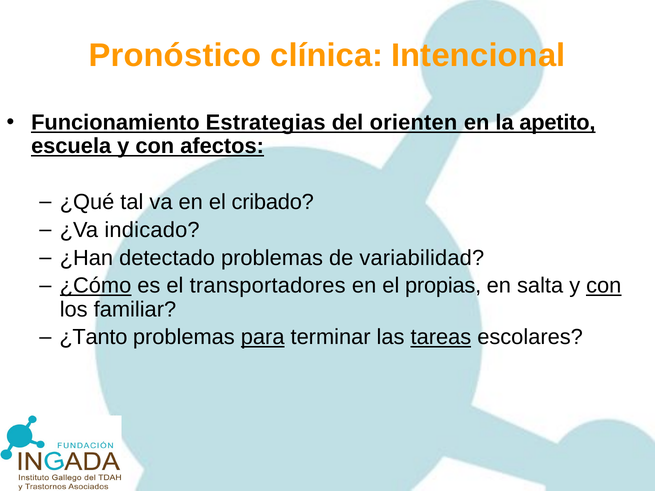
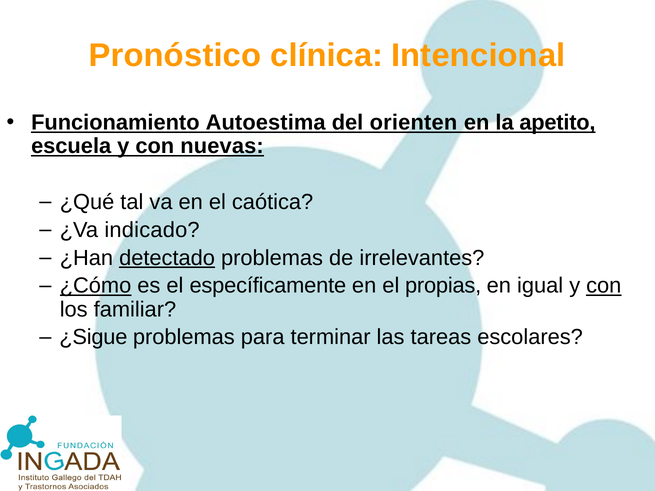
Estrategias: Estrategias -> Autoestima
afectos: afectos -> nuevas
cribado: cribado -> caótica
detectado underline: none -> present
variabilidad: variabilidad -> irrelevantes
transportadores: transportadores -> específicamente
salta: salta -> igual
¿Tanto: ¿Tanto -> ¿Sigue
para underline: present -> none
tareas underline: present -> none
